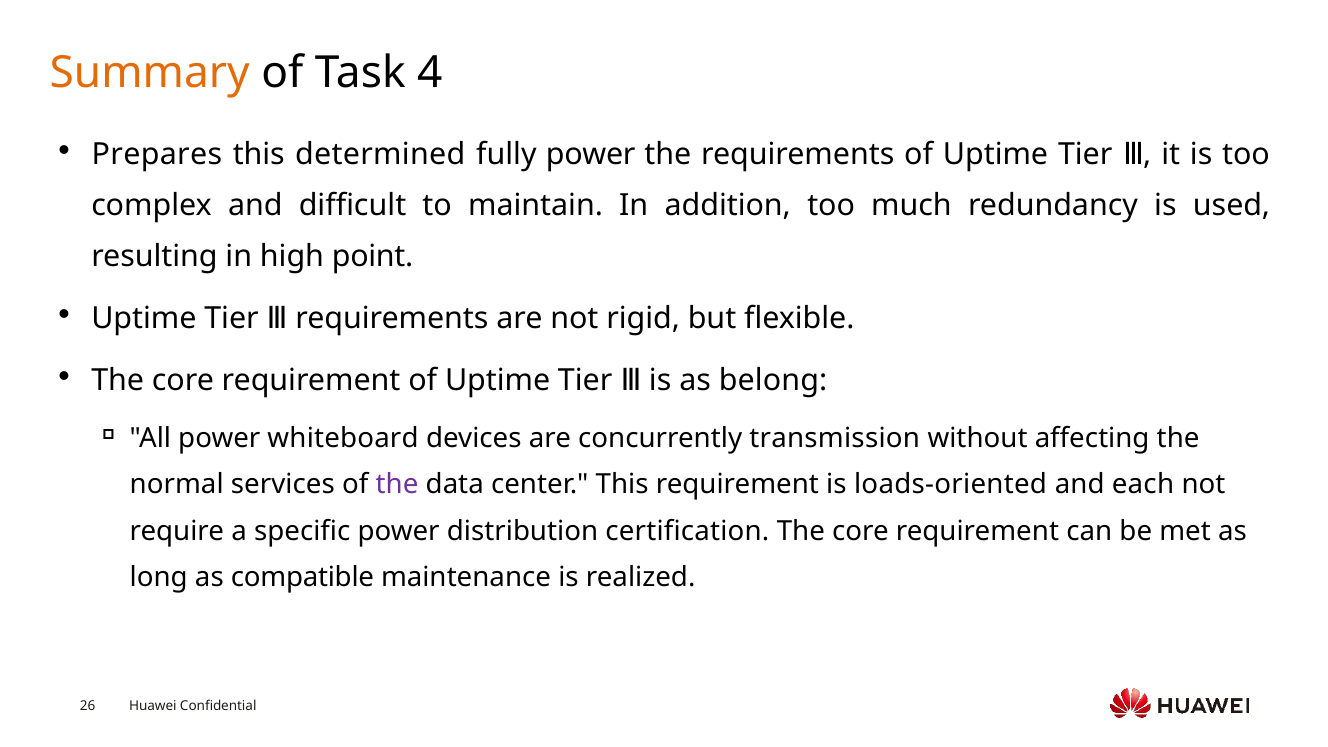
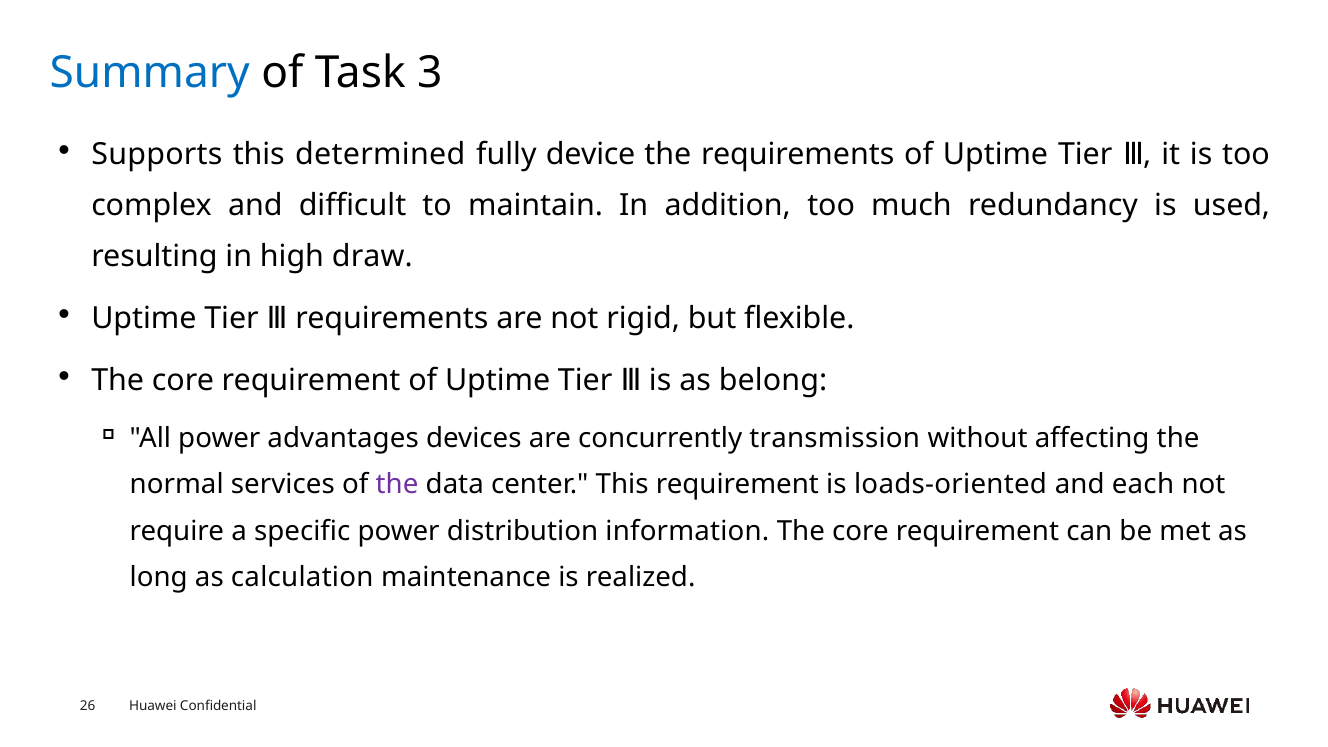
Summary colour: orange -> blue
4: 4 -> 3
Prepares: Prepares -> Supports
fully power: power -> device
point: point -> draw
whiteboard: whiteboard -> advantages
certification: certification -> information
compatible: compatible -> calculation
